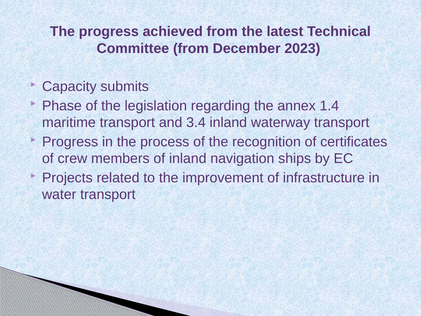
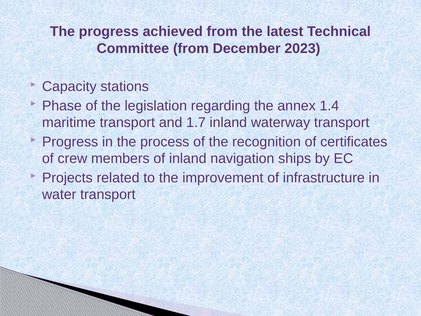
submits: submits -> stations
3.4: 3.4 -> 1.7
